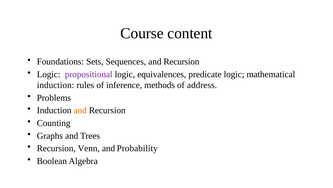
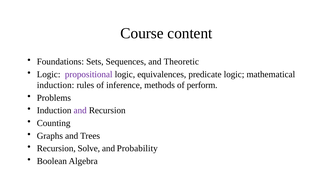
Sequences and Recursion: Recursion -> Theoretic
address: address -> perform
and at (80, 110) colour: orange -> purple
Venn: Venn -> Solve
